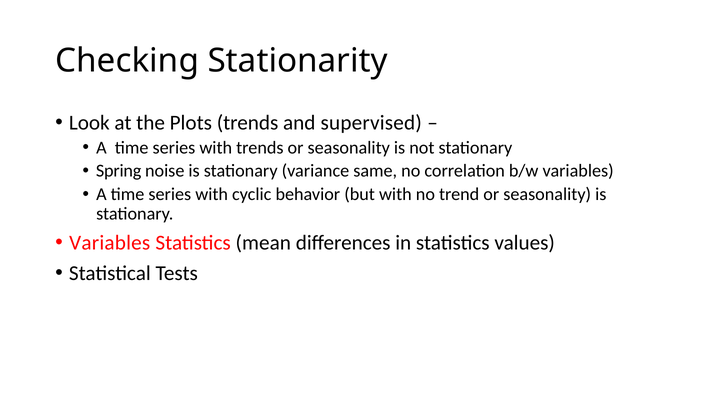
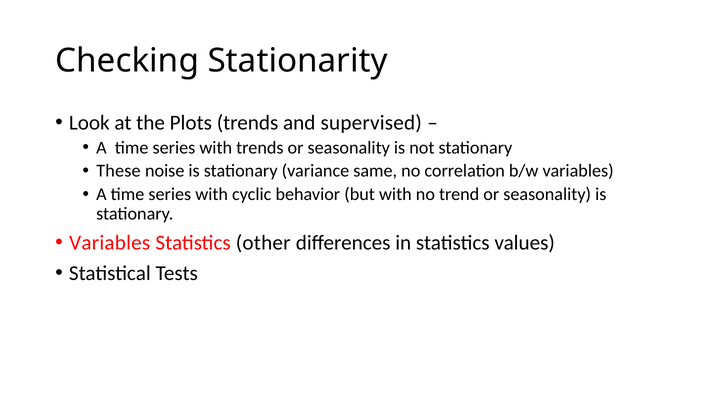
Spring: Spring -> These
mean: mean -> other
